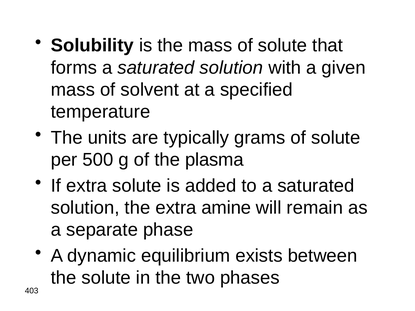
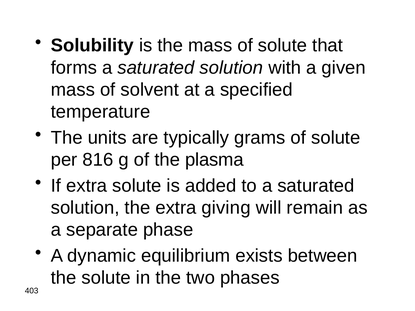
500: 500 -> 816
amine: amine -> giving
